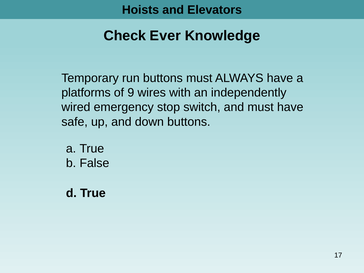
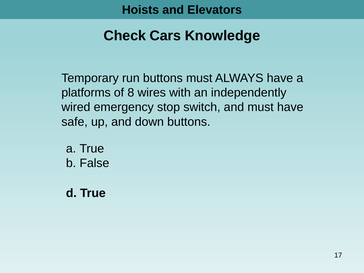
Ever: Ever -> Cars
9: 9 -> 8
